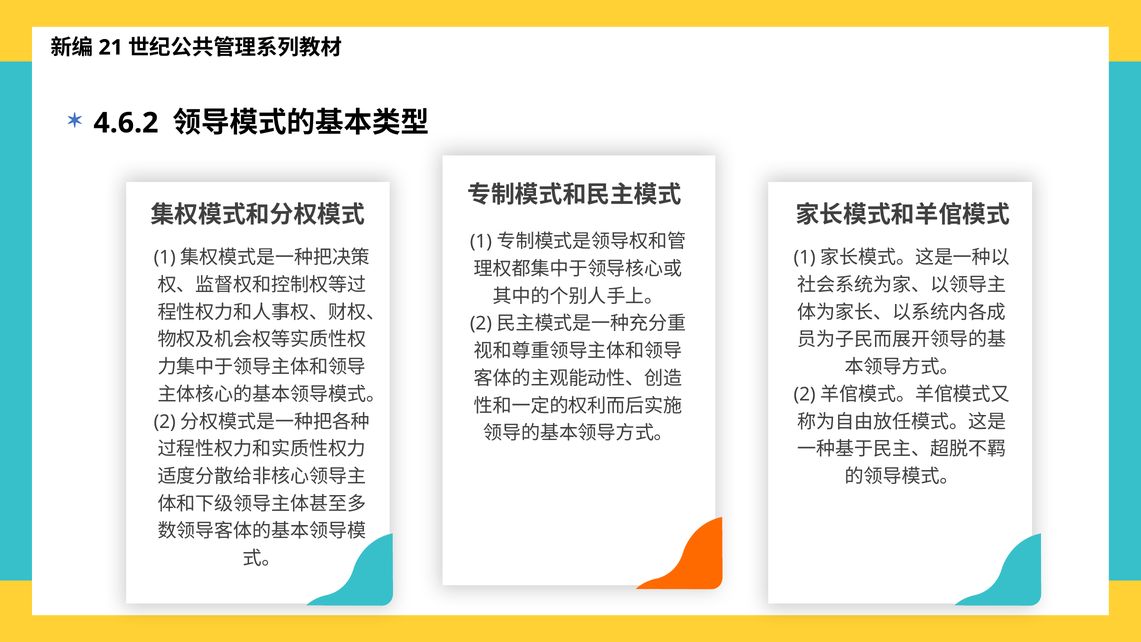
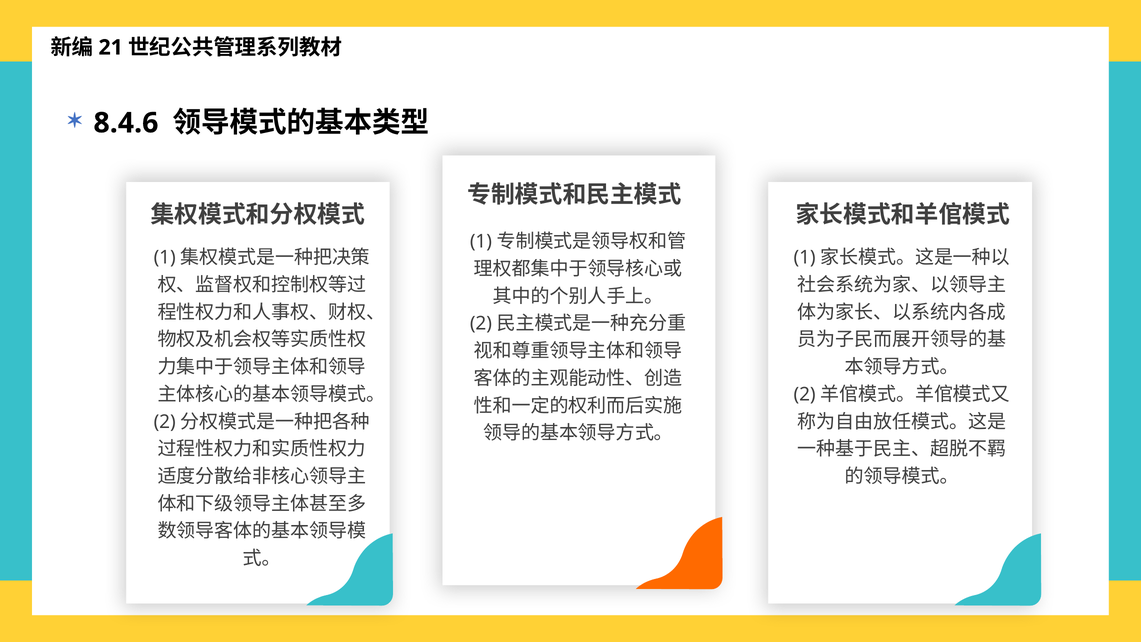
4.6.2: 4.6.2 -> 8.4.6
